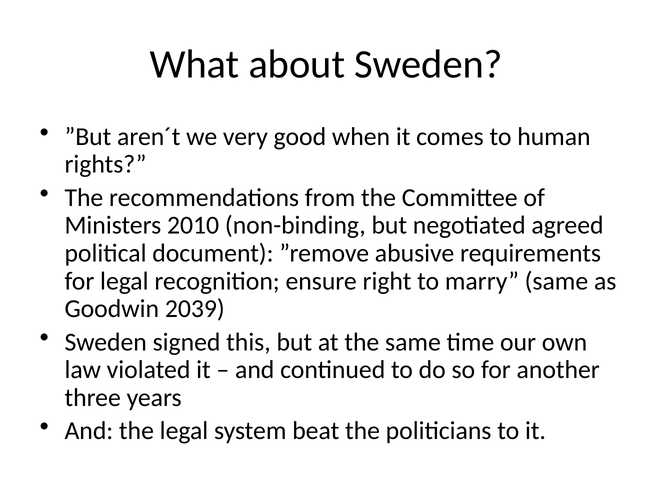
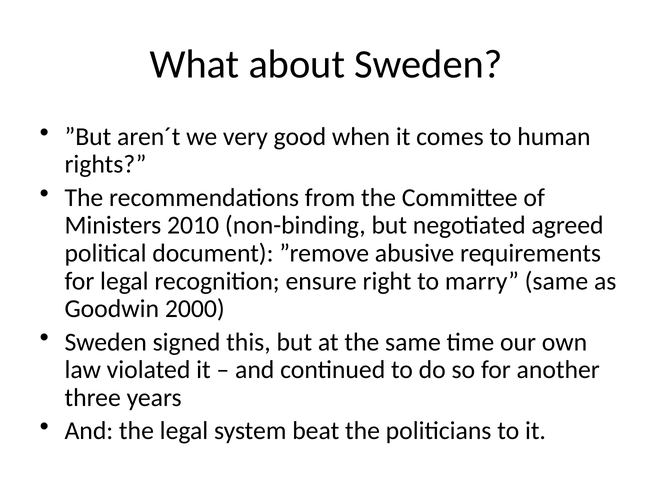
2039: 2039 -> 2000
